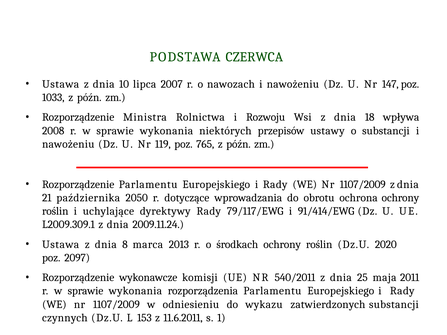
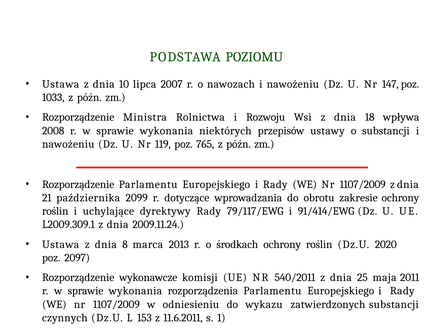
CZERWCA: CZERWCA -> POZIOMU
2050: 2050 -> 2099
ochrona: ochrona -> zakresie
